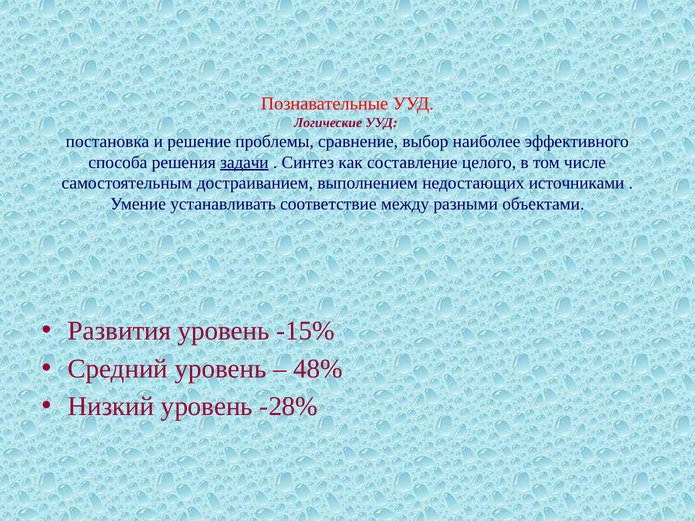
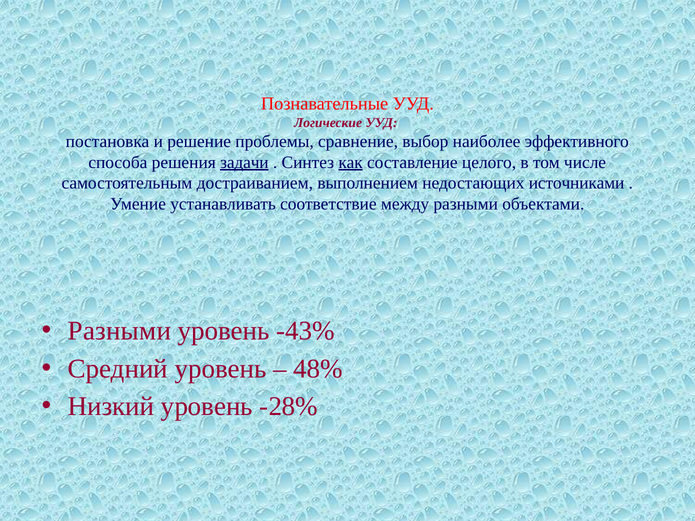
как underline: none -> present
Развития at (120, 331): Развития -> Разными
-15%: -15% -> -43%
